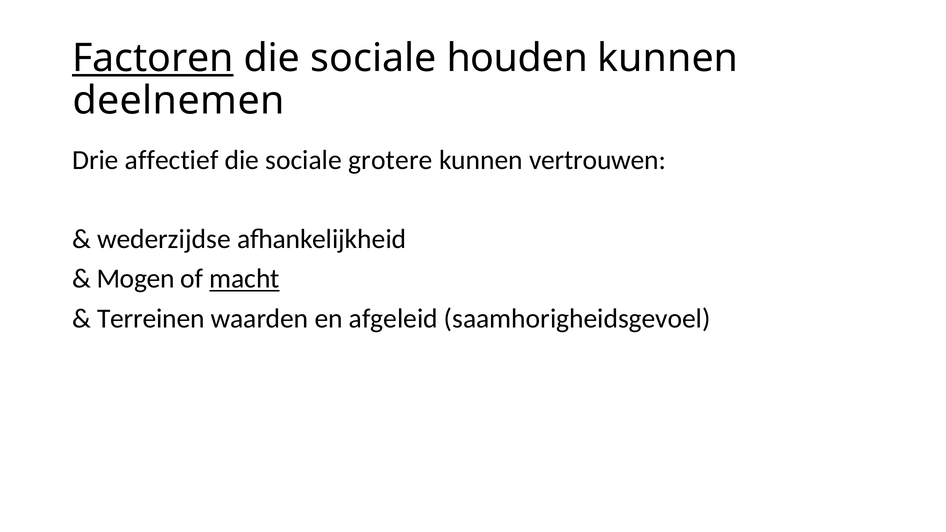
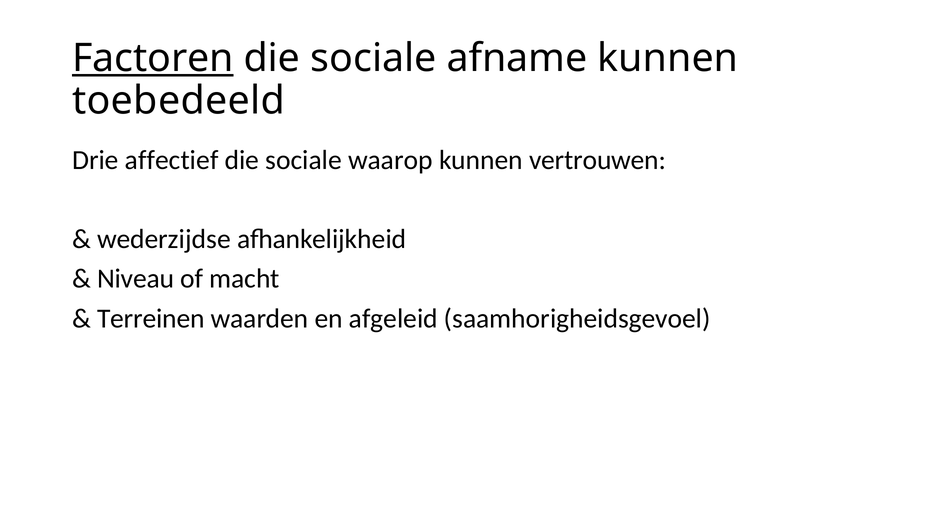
houden: houden -> afname
deelnemen: deelnemen -> toebedeeld
grotere: grotere -> waarop
Mogen: Mogen -> Niveau
macht underline: present -> none
